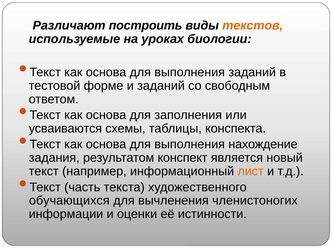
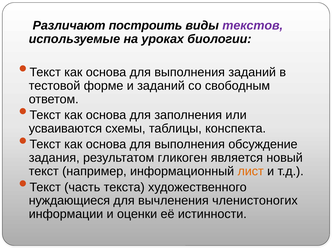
текстов colour: orange -> purple
нахождение: нахождение -> обсуждение
конспект: конспект -> гликоген
обучающихся: обучающихся -> нуждающиеся
